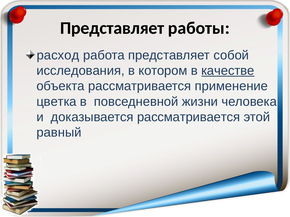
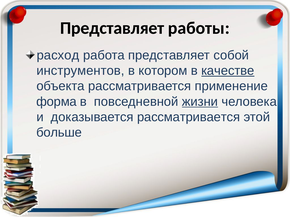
исследования: исследования -> инструментов
цветка: цветка -> форма
жизни underline: none -> present
равный: равный -> больше
